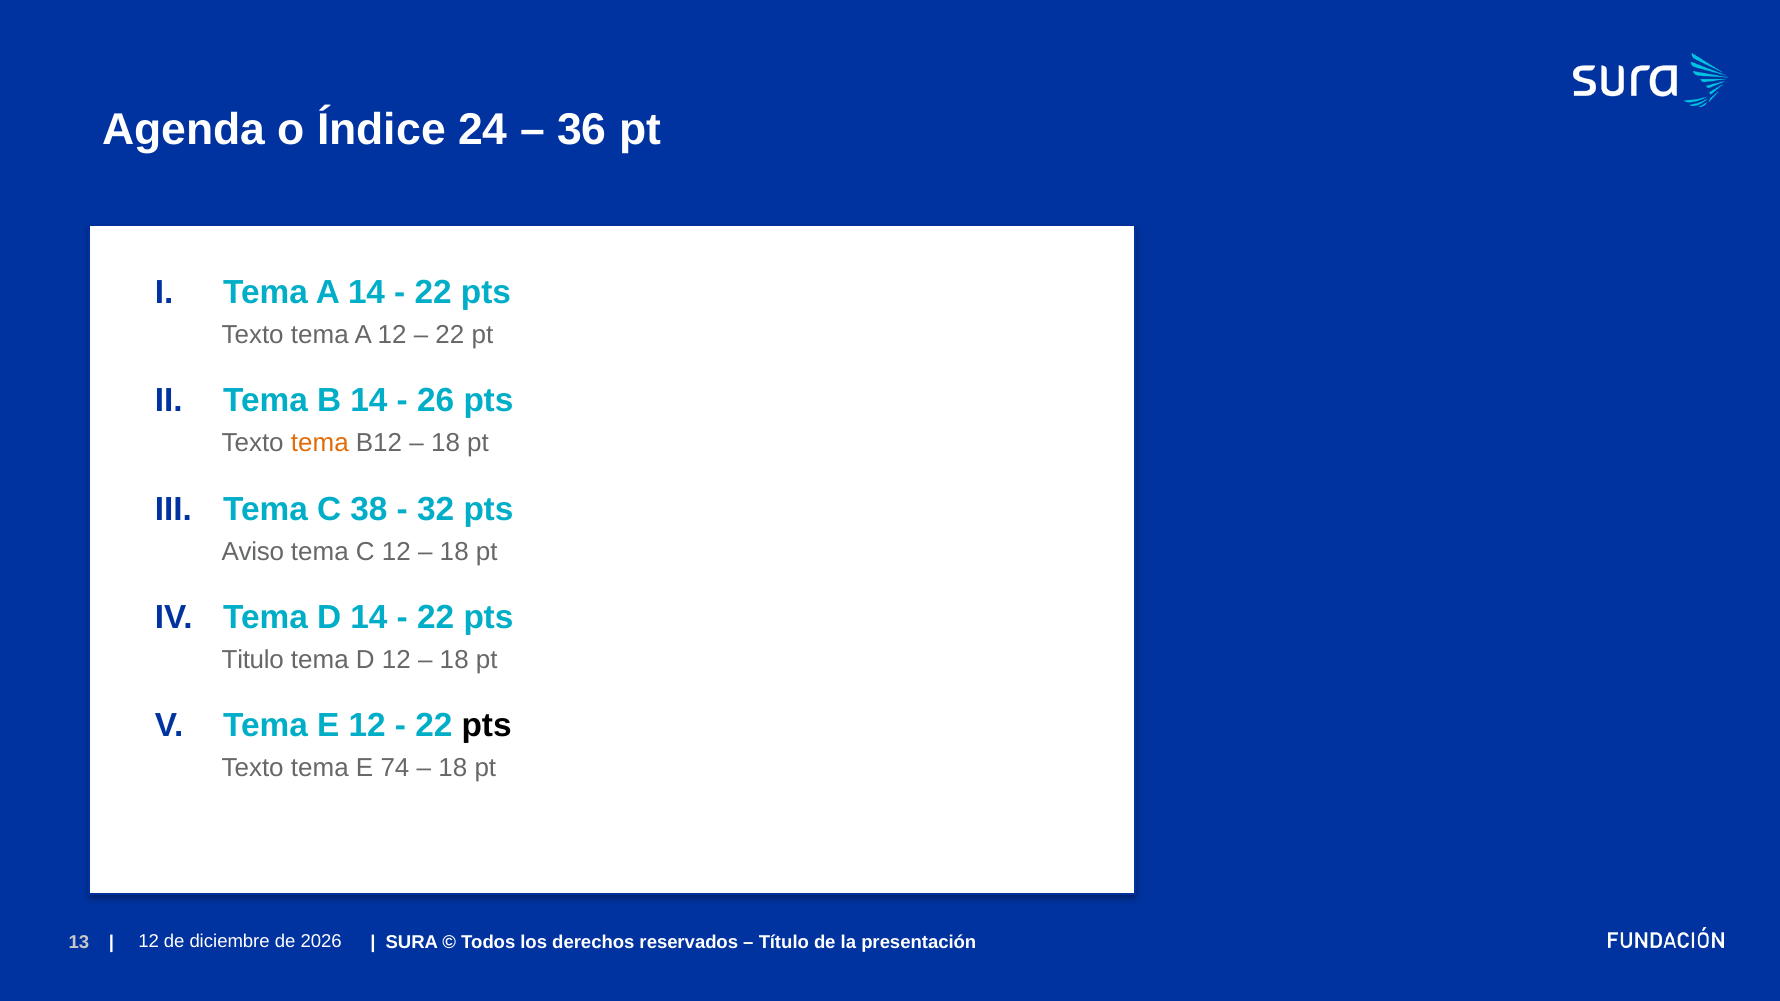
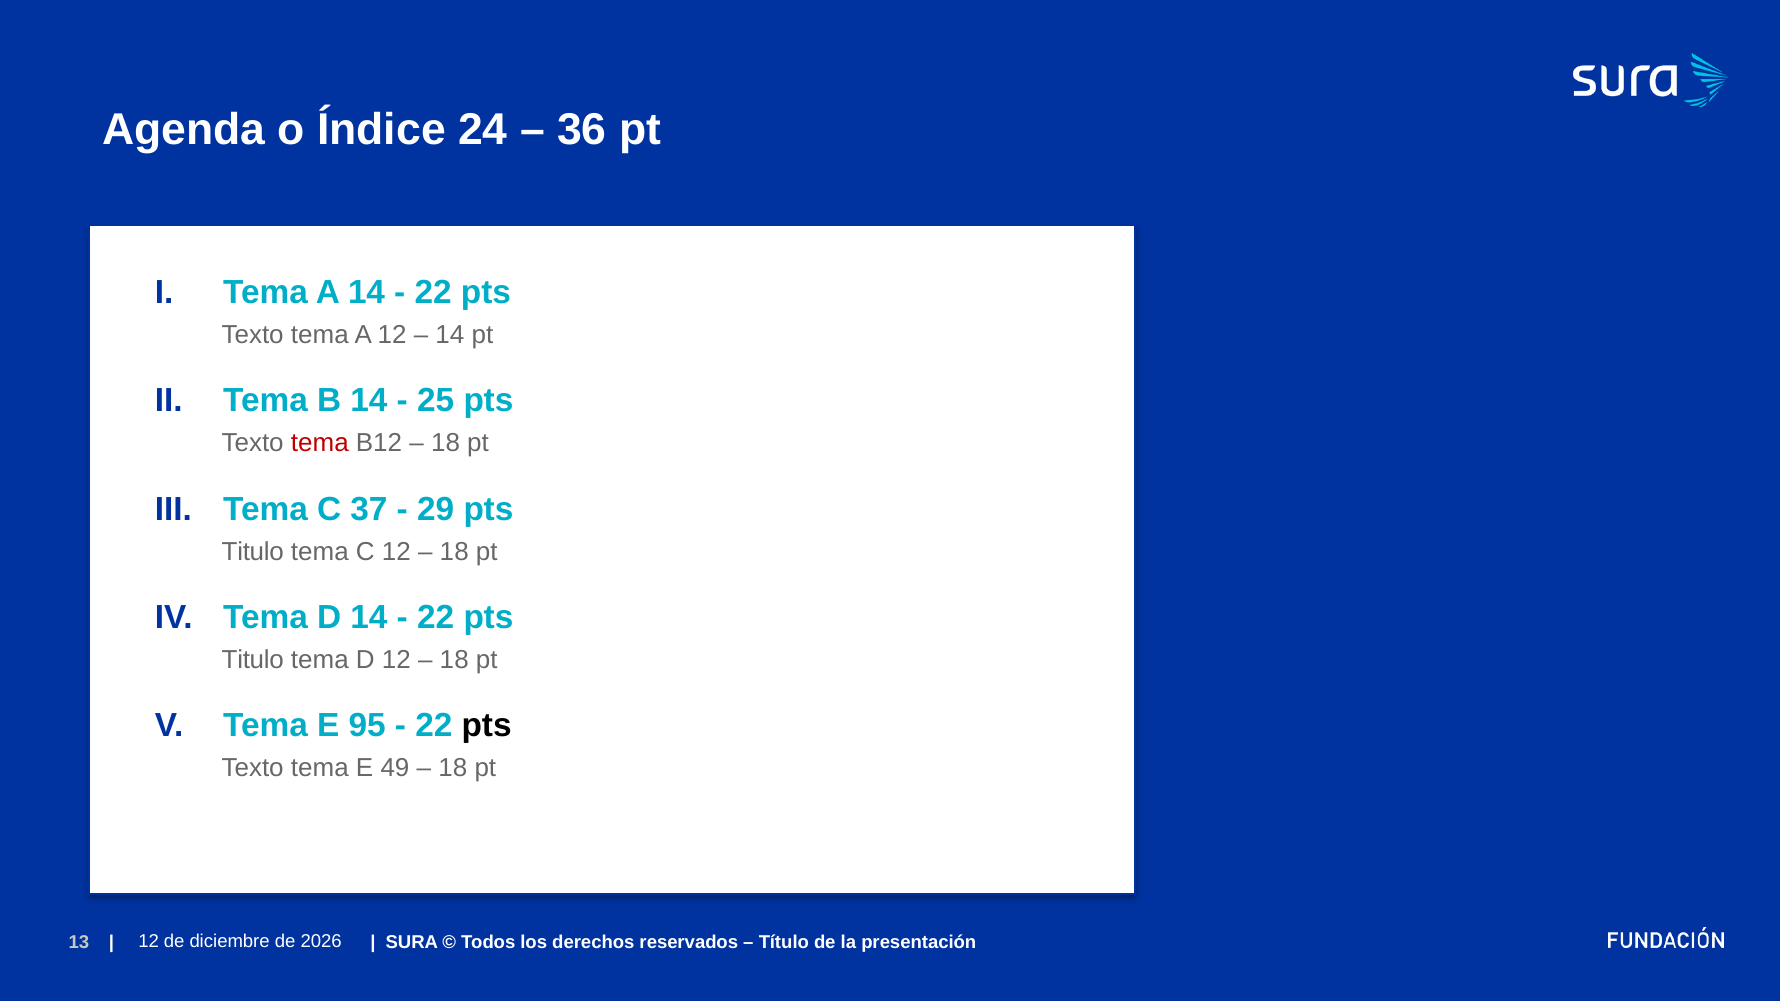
22 at (450, 335): 22 -> 14
26: 26 -> 25
tema at (320, 443) colour: orange -> red
38: 38 -> 37
32: 32 -> 29
Aviso at (253, 552): Aviso -> Titulo
E 12: 12 -> 95
74: 74 -> 49
